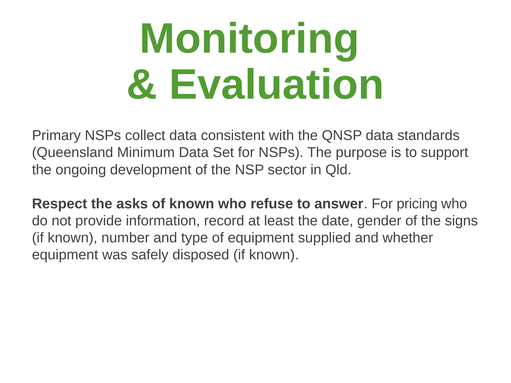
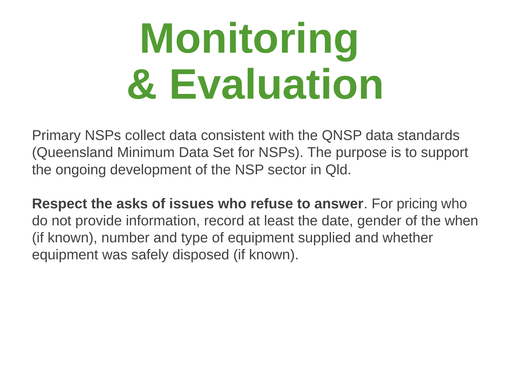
of known: known -> issues
signs: signs -> when
